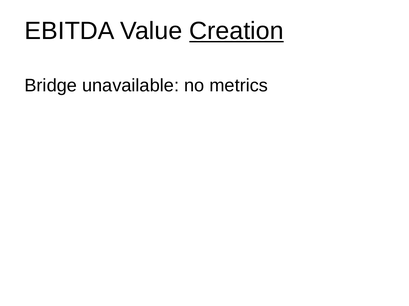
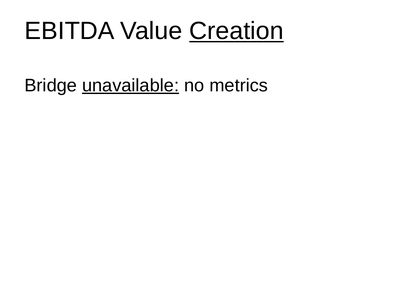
unavailable underline: none -> present
